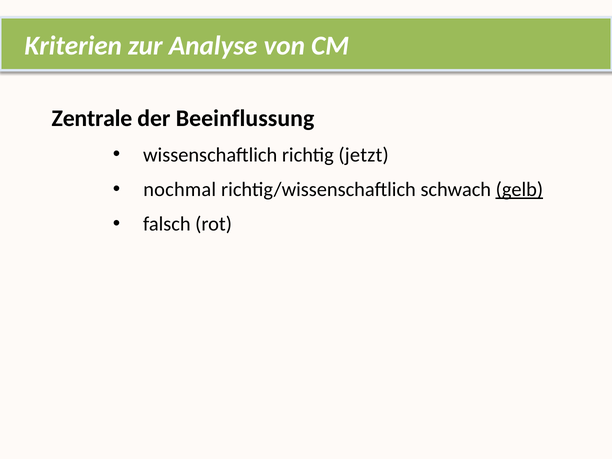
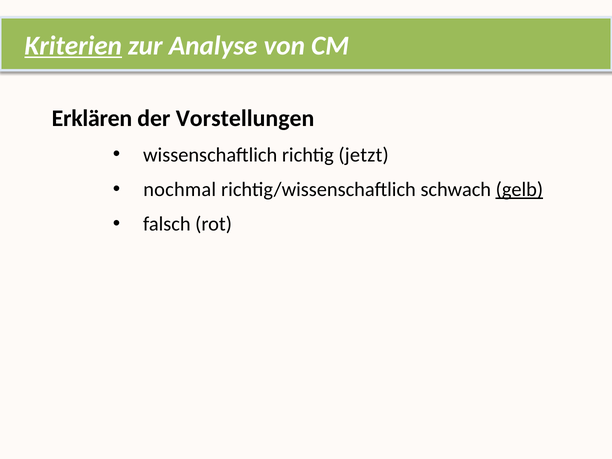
Kriterien underline: none -> present
Zentrale: Zentrale -> Erklären
Beeinflussung: Beeinflussung -> Vorstellungen
